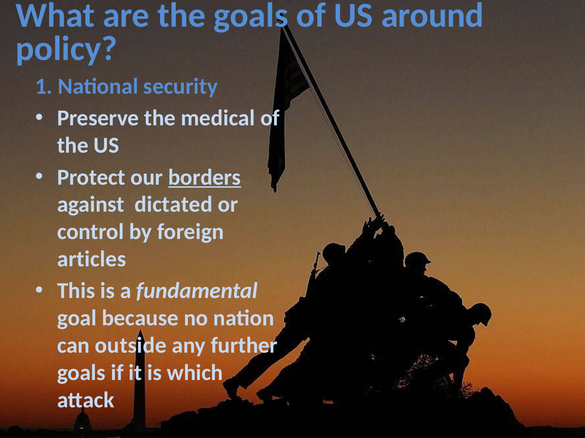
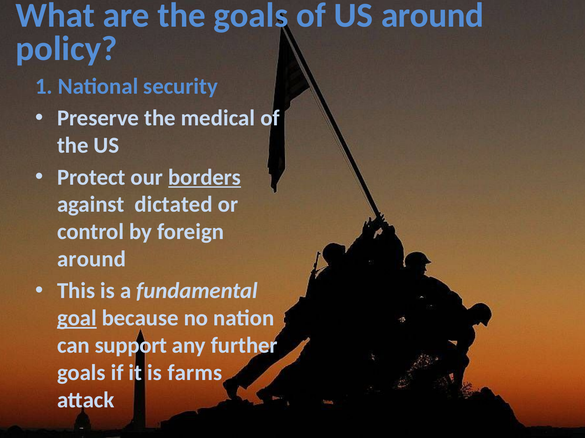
articles at (92, 259): articles -> around
goal underline: none -> present
outside: outside -> support
which: which -> farms
